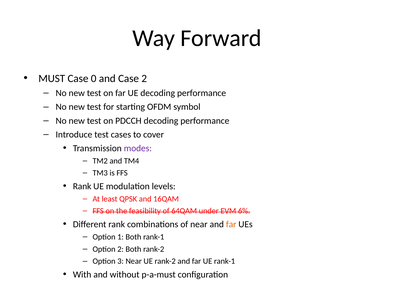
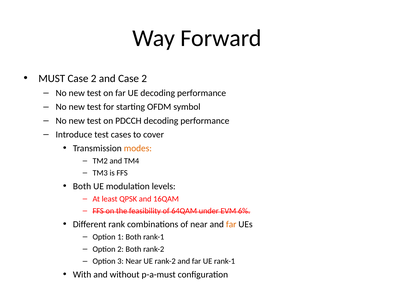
MUST Case 0: 0 -> 2
modes colour: purple -> orange
Rank at (82, 186): Rank -> Both
